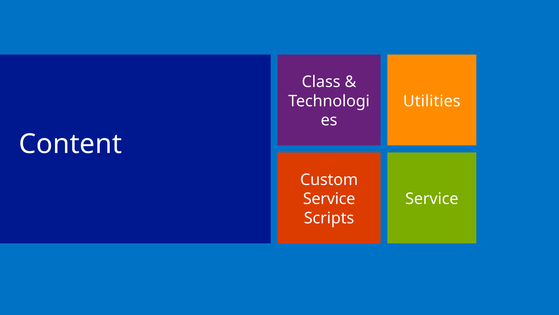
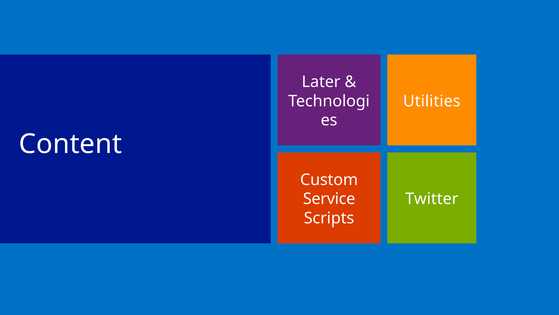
Class: Class -> Later
Service at (432, 199): Service -> Twitter
